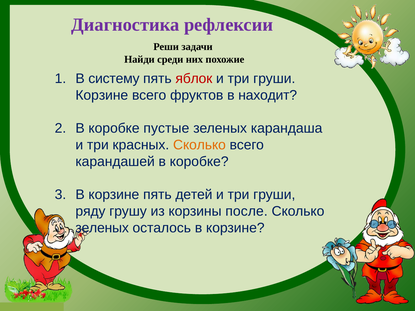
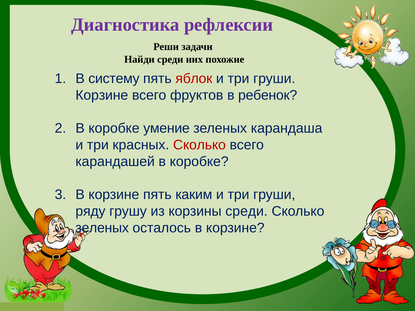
находит: находит -> ребенок
пустые: пустые -> умение
Сколько at (199, 145) colour: orange -> red
детей: детей -> каким
корзины после: после -> среди
